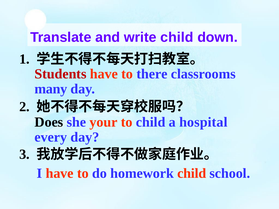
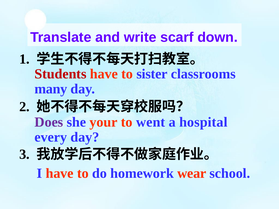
write child: child -> scarf
there: there -> sister
Does colour: black -> purple
to child: child -> went
homework child: child -> wear
